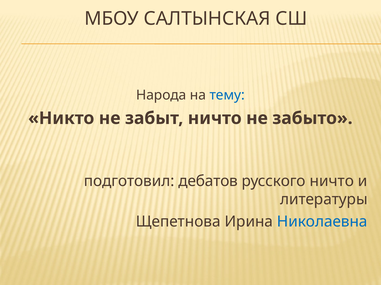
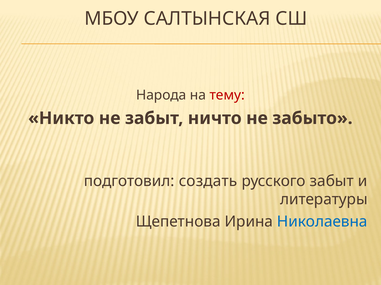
тему colour: blue -> red
дебатов: дебатов -> создать
русского ничто: ничто -> забыт
